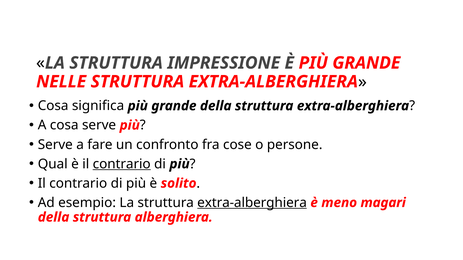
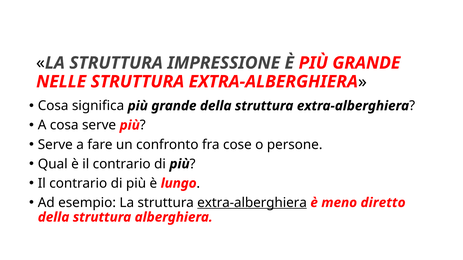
contrario at (122, 164) underline: present -> none
solito: solito -> lungo
magari: magari -> diretto
